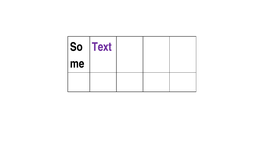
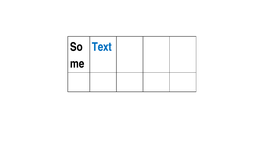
Text colour: purple -> blue
